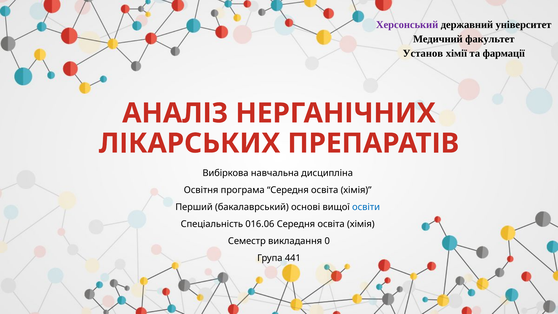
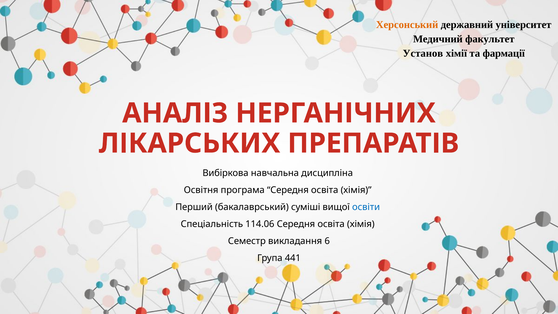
Херсонський colour: purple -> orange
основі: основі -> суміші
016.06: 016.06 -> 114.06
0: 0 -> 6
